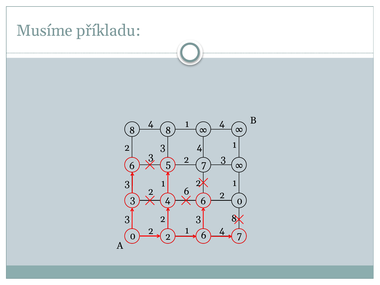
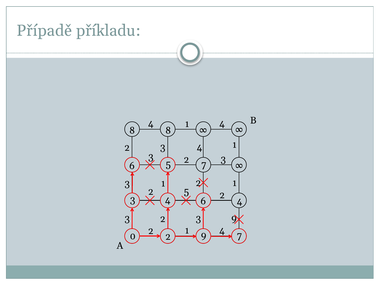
Musíme: Musíme -> Případě
6 at (187, 192): 6 -> 5
6 0: 0 -> 4
8 at (234, 218): 8 -> 9
6 at (204, 235): 6 -> 9
